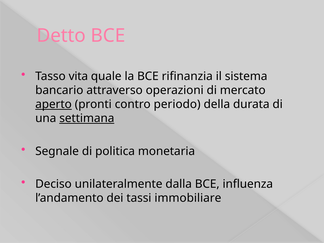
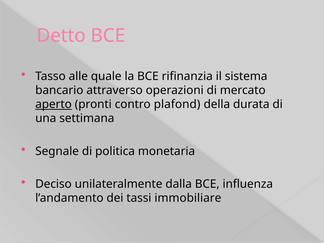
vita: vita -> alle
periodo: periodo -> plafond
settimana underline: present -> none
